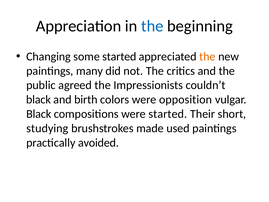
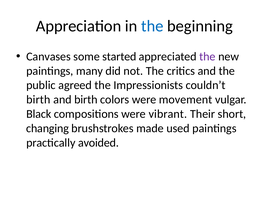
Changing: Changing -> Canvases
the at (207, 56) colour: orange -> purple
black at (38, 99): black -> birth
opposition: opposition -> movement
were started: started -> vibrant
studying: studying -> changing
